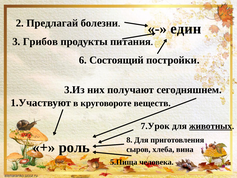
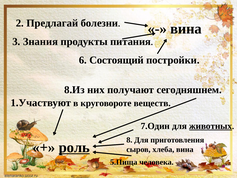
един at (186, 29): един -> вина
Грибов: Грибов -> Знания
3.Из: 3.Из -> 8.Из
7.Урок: 7.Урок -> 7.Один
роль underline: none -> present
